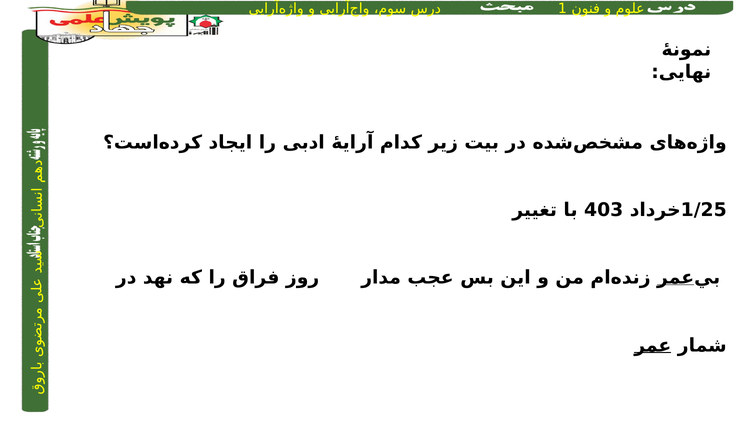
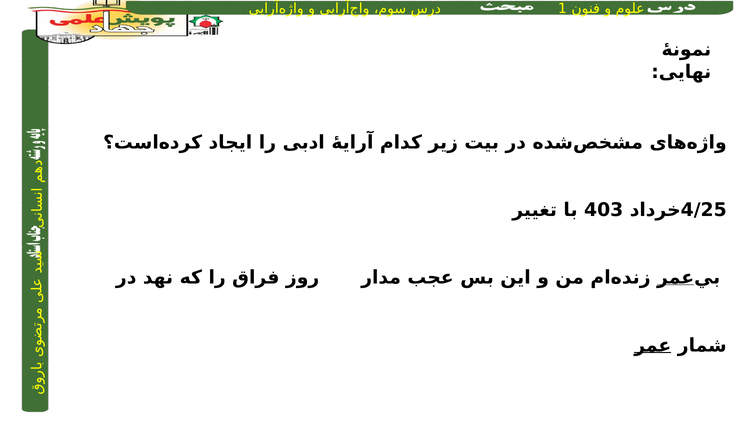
1/25: 1/25 -> 4/25
